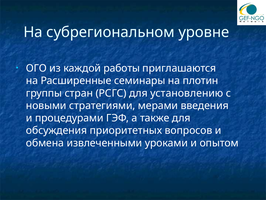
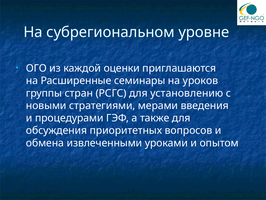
работы: работы -> оценки
плотин: плотин -> уроков
